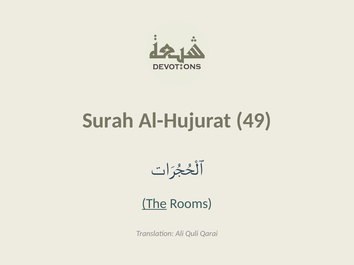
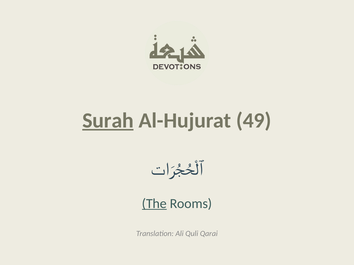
Surah underline: none -> present
